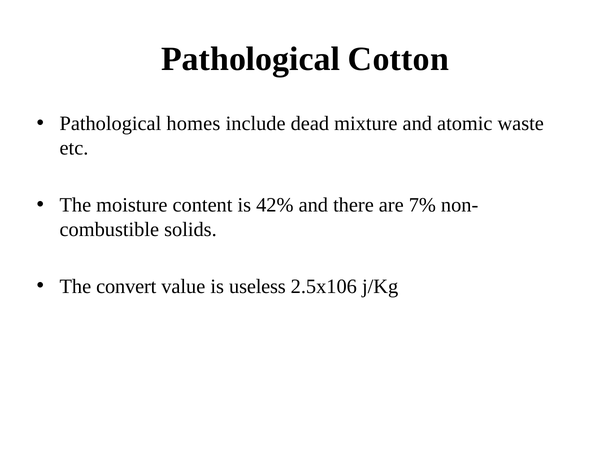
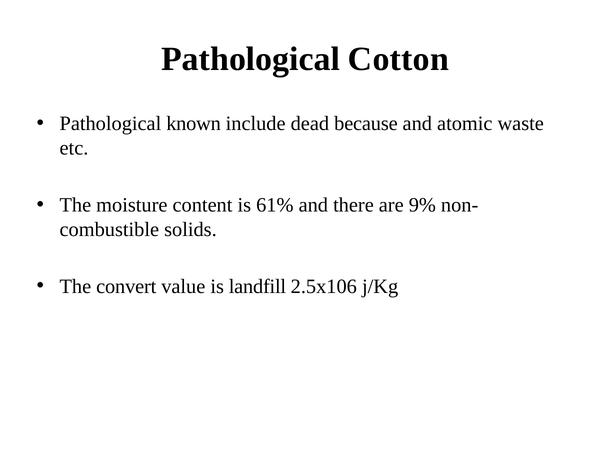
homes: homes -> known
mixture: mixture -> because
42%: 42% -> 61%
7%: 7% -> 9%
useless: useless -> landfill
